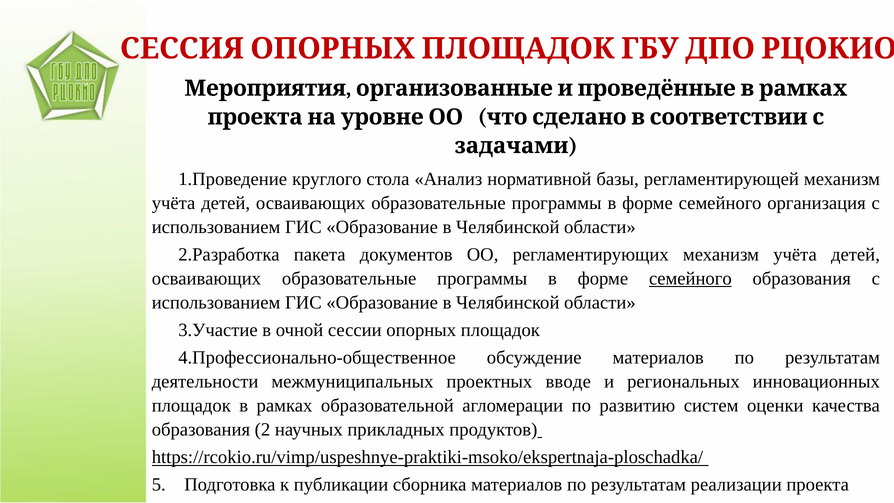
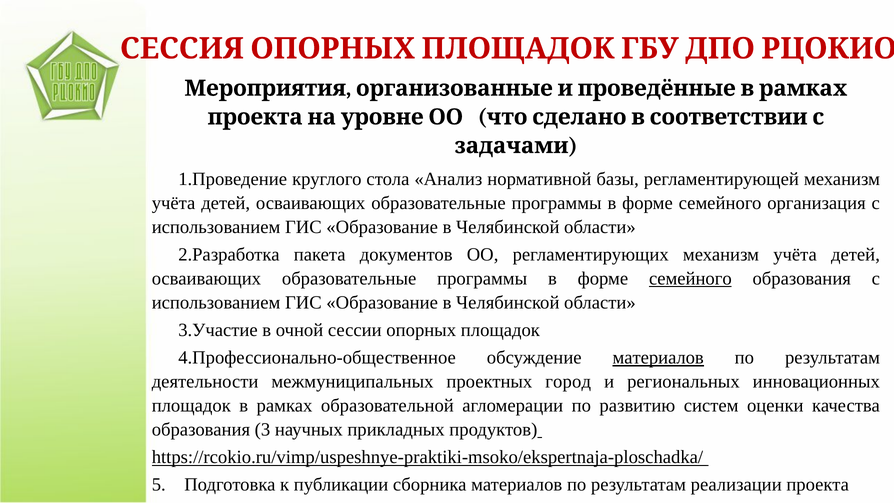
материалов at (658, 358) underline: none -> present
вводе: вводе -> город
2: 2 -> 3
